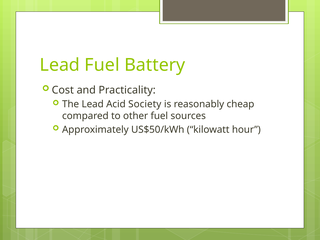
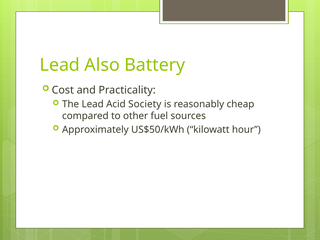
Lead Fuel: Fuel -> Also
